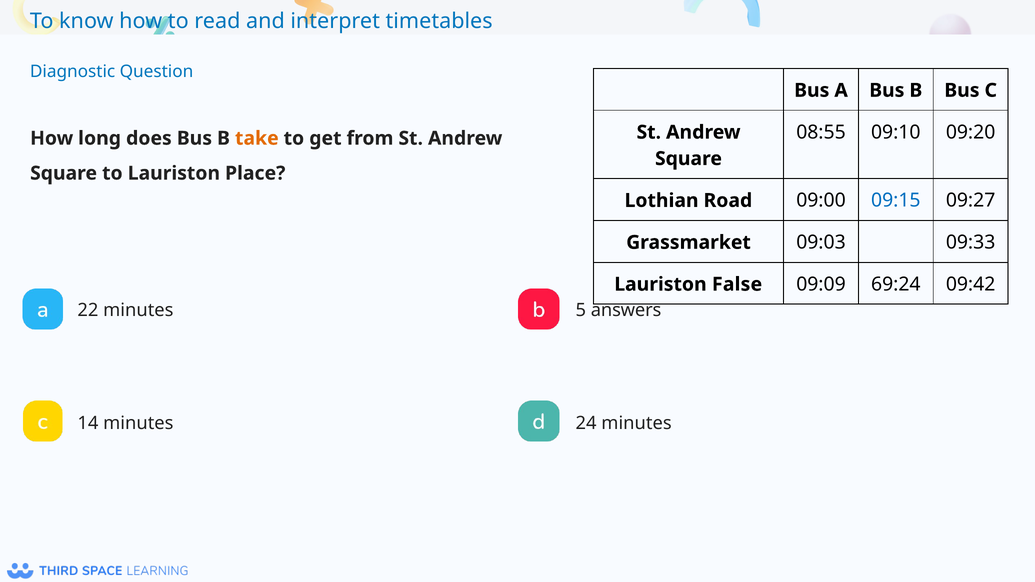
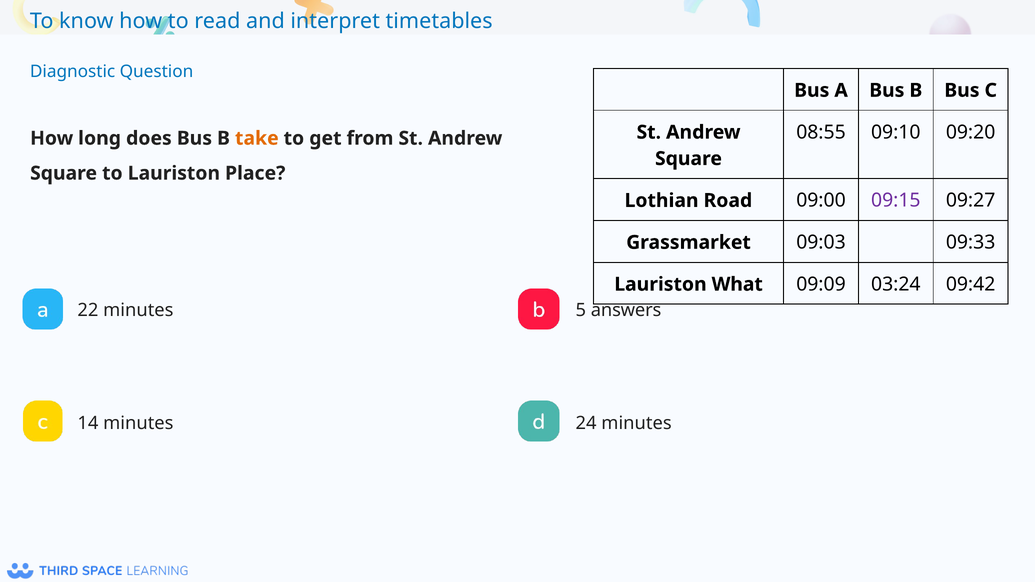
09:15 colour: blue -> purple
False: False -> What
69:24: 69:24 -> 03:24
